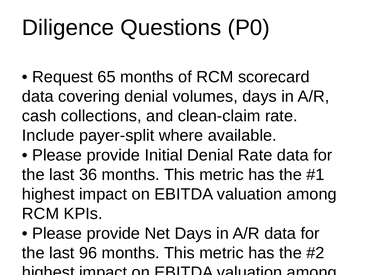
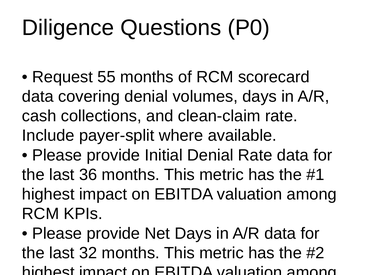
65: 65 -> 55
96: 96 -> 32
